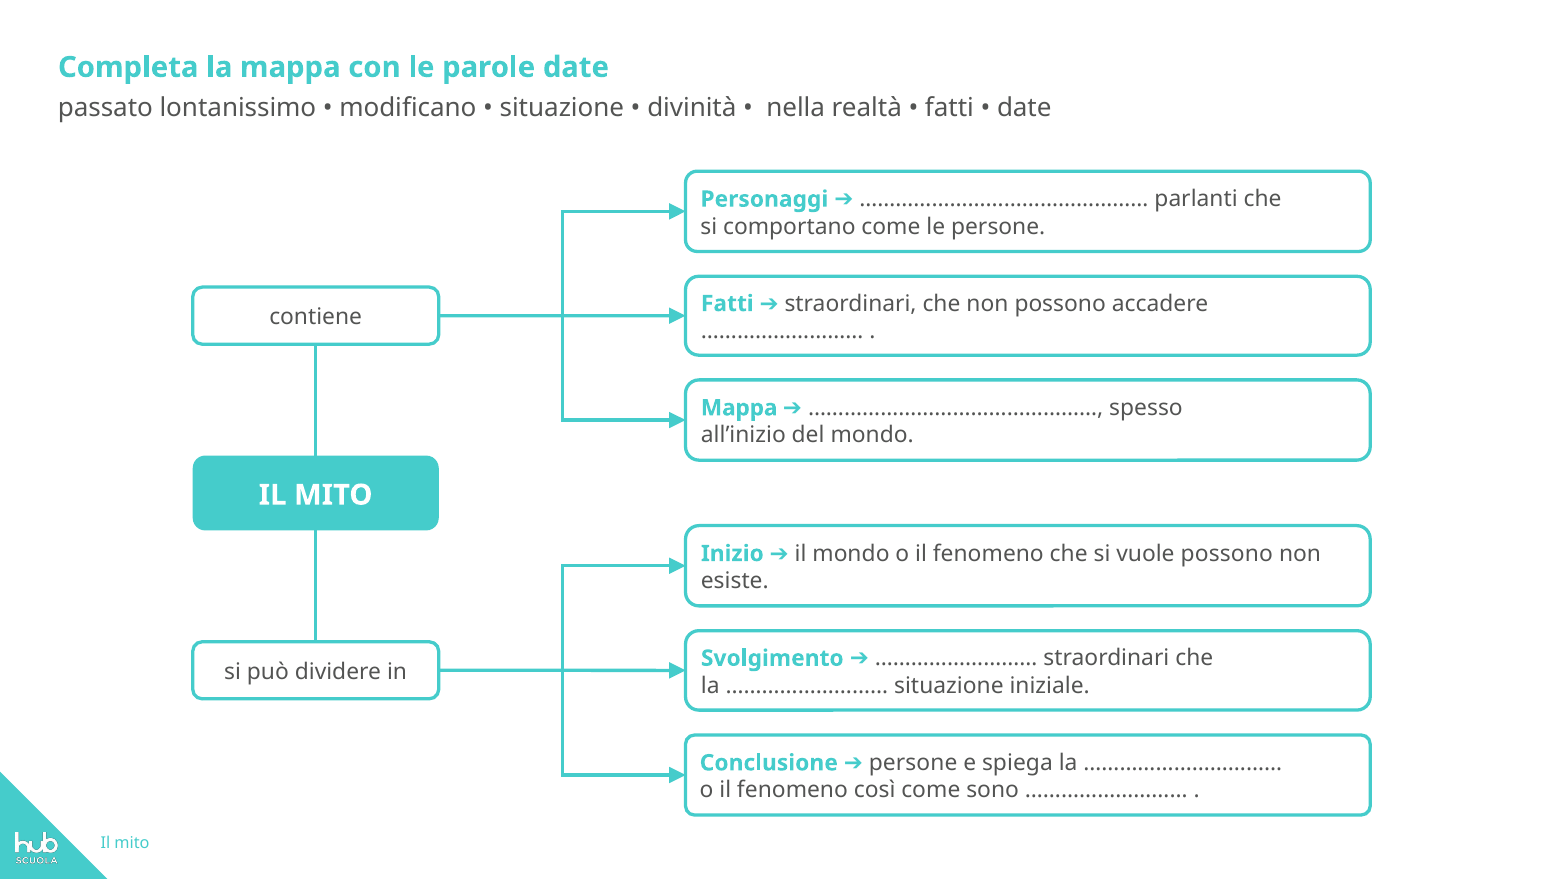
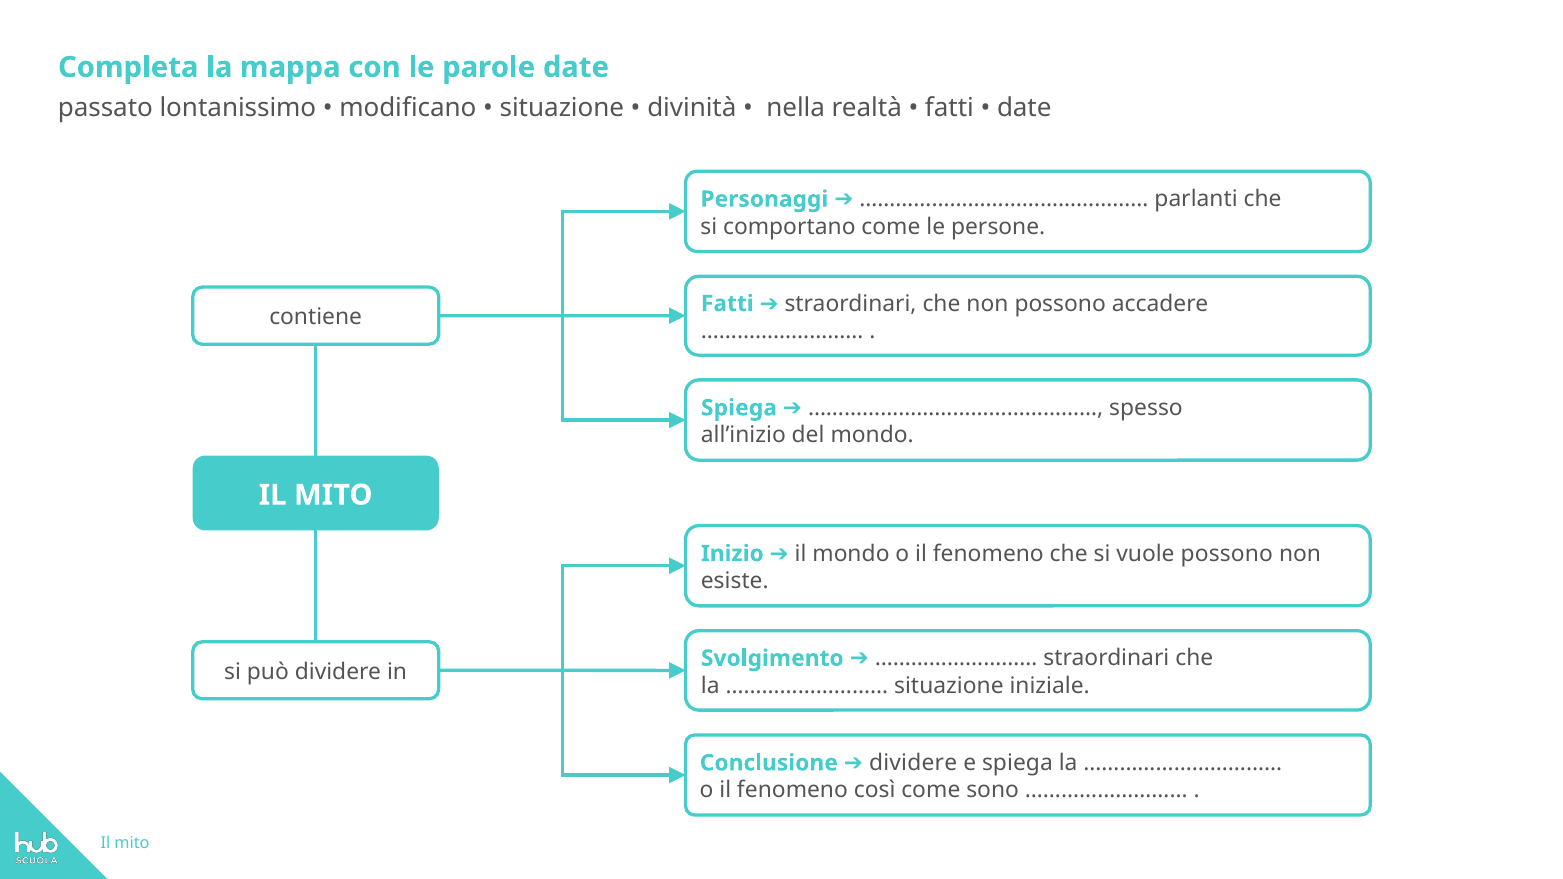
Mappa at (739, 408): Mappa -> Spiega
persone at (913, 763): persone -> dividere
